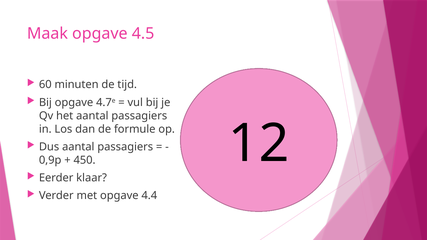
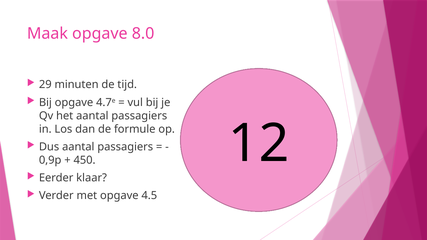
4.5: 4.5 -> 8.0
60: 60 -> 29
4.4: 4.4 -> 4.5
